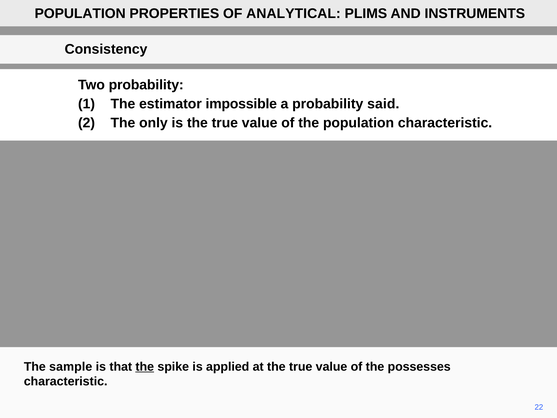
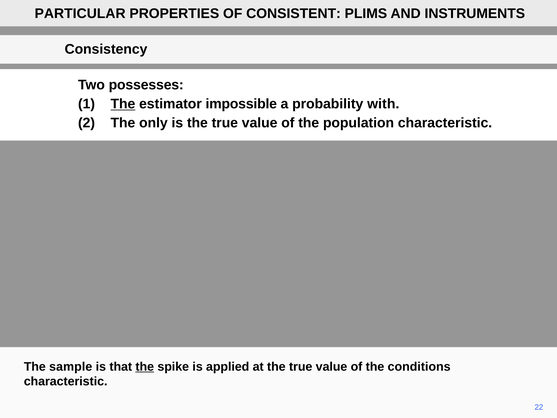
POPULATION at (80, 14): POPULATION -> PARTICULAR
ANALYTICAL: ANALYTICAL -> CONSISTENT
Two probability: probability -> possesses
The at (123, 104) underline: none -> present
said: said -> with
possesses: possesses -> conditions
